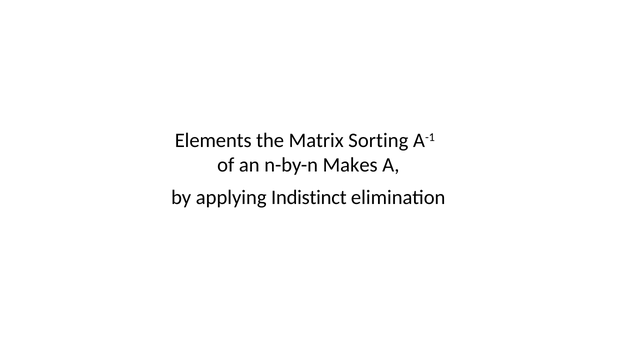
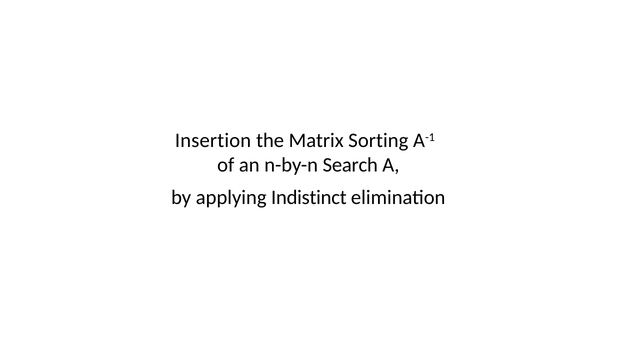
Elements: Elements -> Insertion
Makes: Makes -> Search
